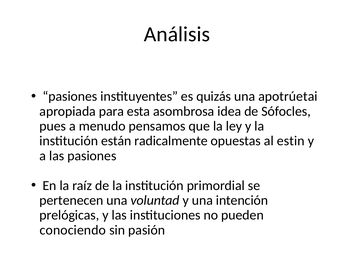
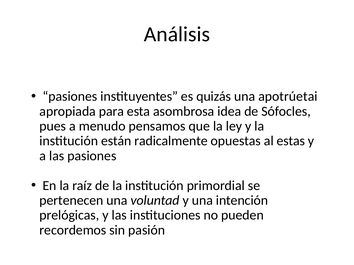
estin: estin -> estas
conociendo: conociendo -> recordemos
